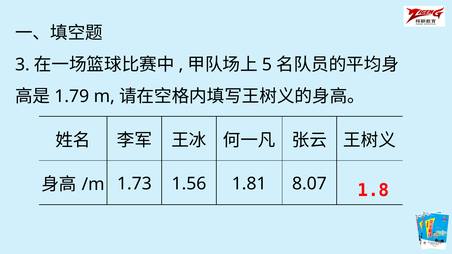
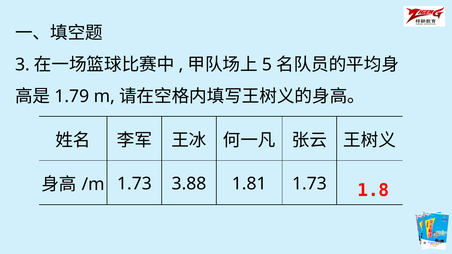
1.56: 1.56 -> 3.88
1.81 8.07: 8.07 -> 1.73
